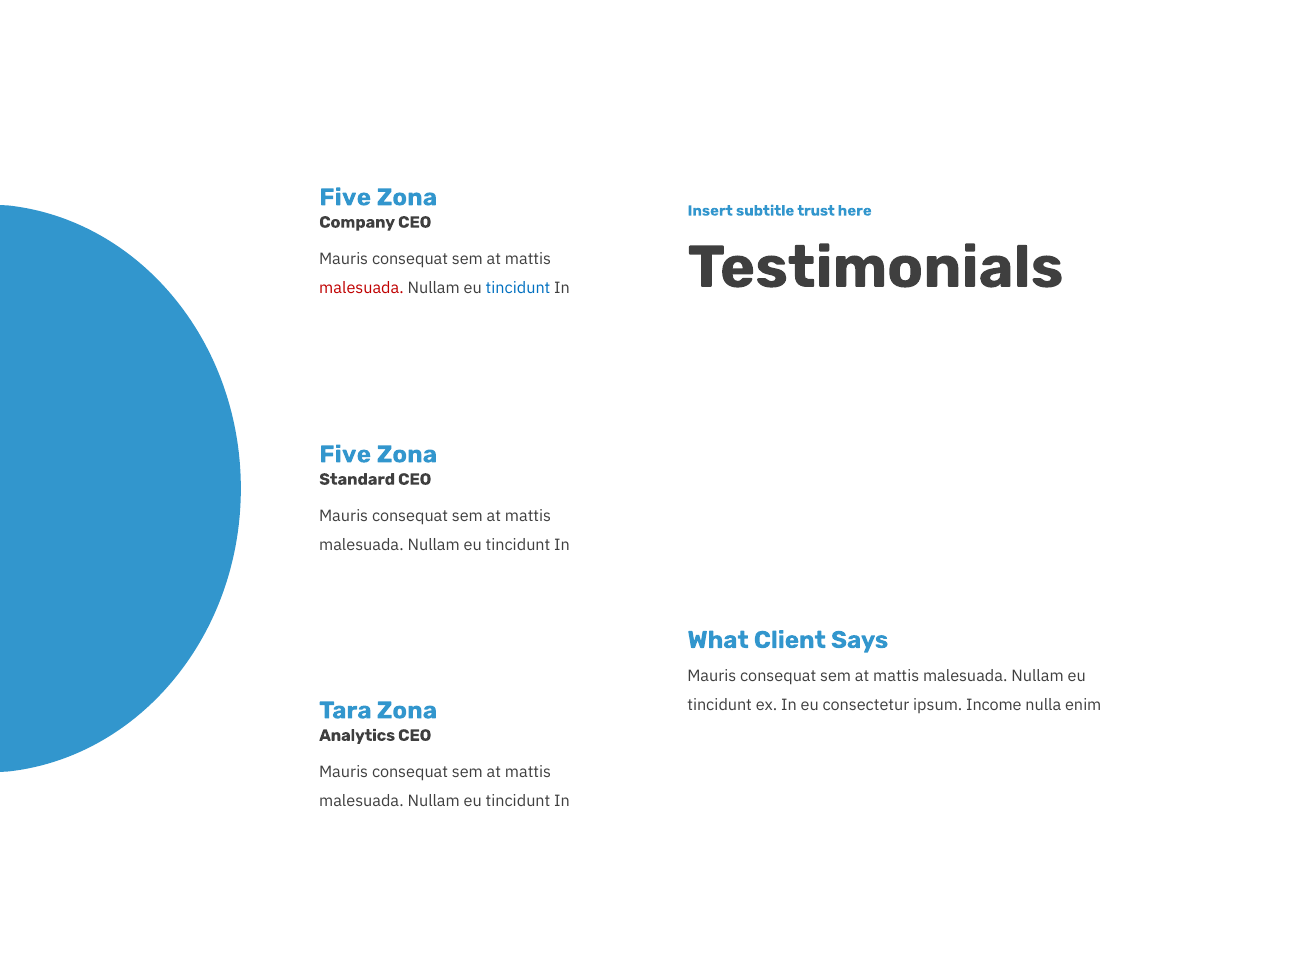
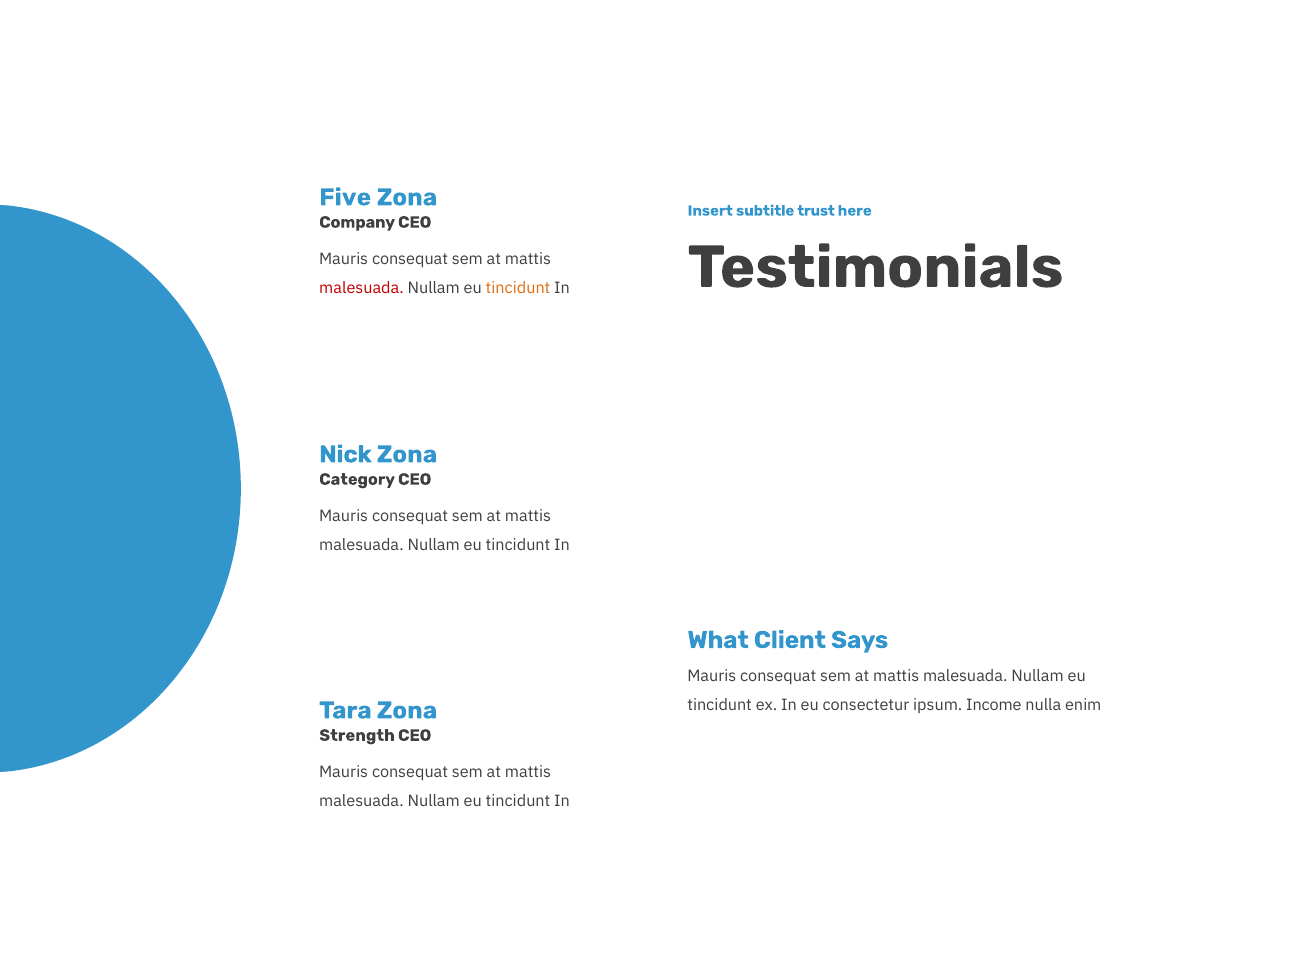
tincidunt at (518, 289) colour: blue -> orange
Five at (345, 455): Five -> Nick
Standard: Standard -> Category
Analytics: Analytics -> Strength
